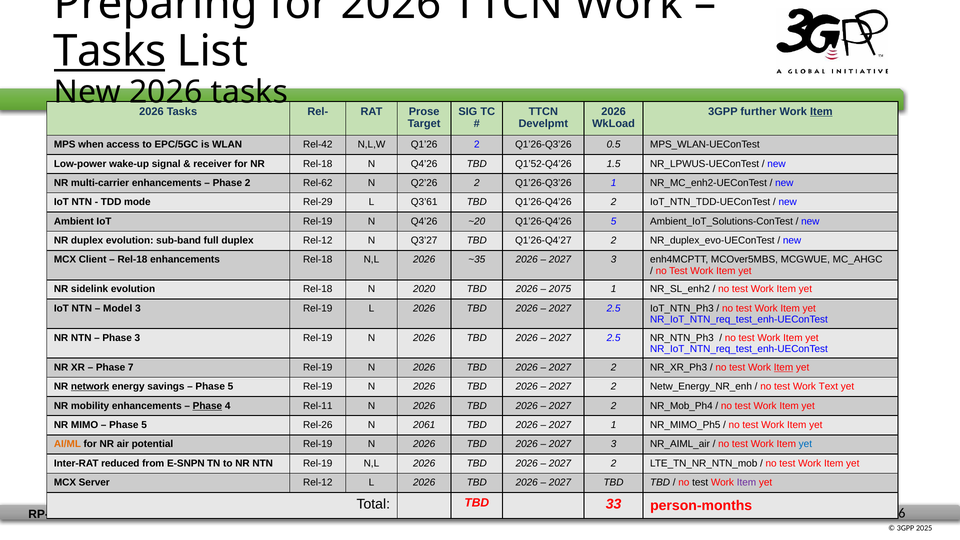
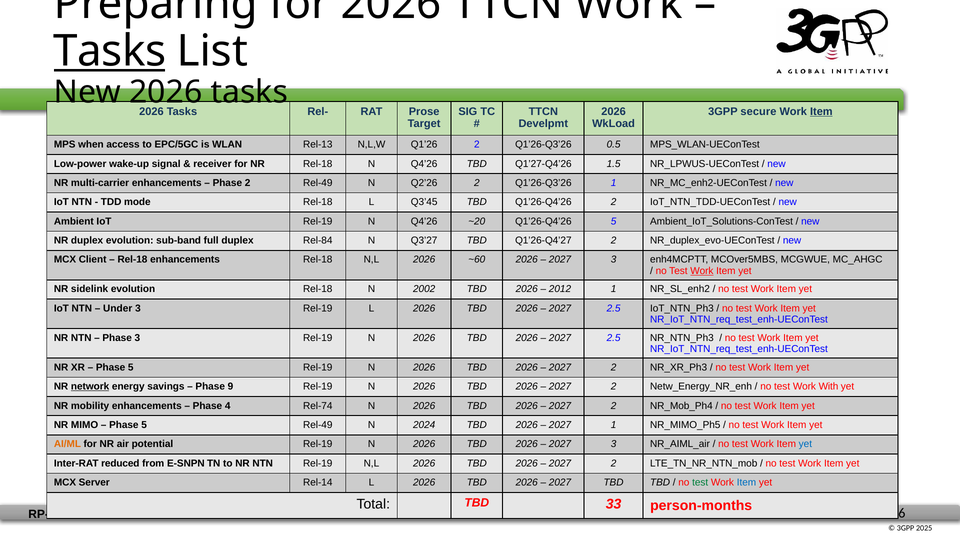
further: further -> secure
Rel-42: Rel-42 -> Rel-13
Q1’52-Q4’26: Q1’52-Q4’26 -> Q1’27-Q4’26
2 Rel-62: Rel-62 -> Rel-49
mode Rel-29: Rel-29 -> Rel-18
Q3’61: Q3’61 -> Q3’45
duplex Rel-12: Rel-12 -> Rel-84
~35: ~35 -> ~60
Work at (702, 271) underline: none -> present
2020: 2020 -> 2002
2075: 2075 -> 2012
Model: Model -> Under
7 at (131, 367): 7 -> 5
Item at (784, 367) underline: present -> none
5 at (230, 387): 5 -> 9
Text: Text -> With
Phase at (207, 406) underline: present -> none
Rel-11: Rel-11 -> Rel-74
5 Rel-26: Rel-26 -> Rel-49
2061: 2061 -> 2024
Server Rel-12: Rel-12 -> Rel-14
test at (700, 483) colour: black -> green
Item at (746, 483) colour: purple -> blue
